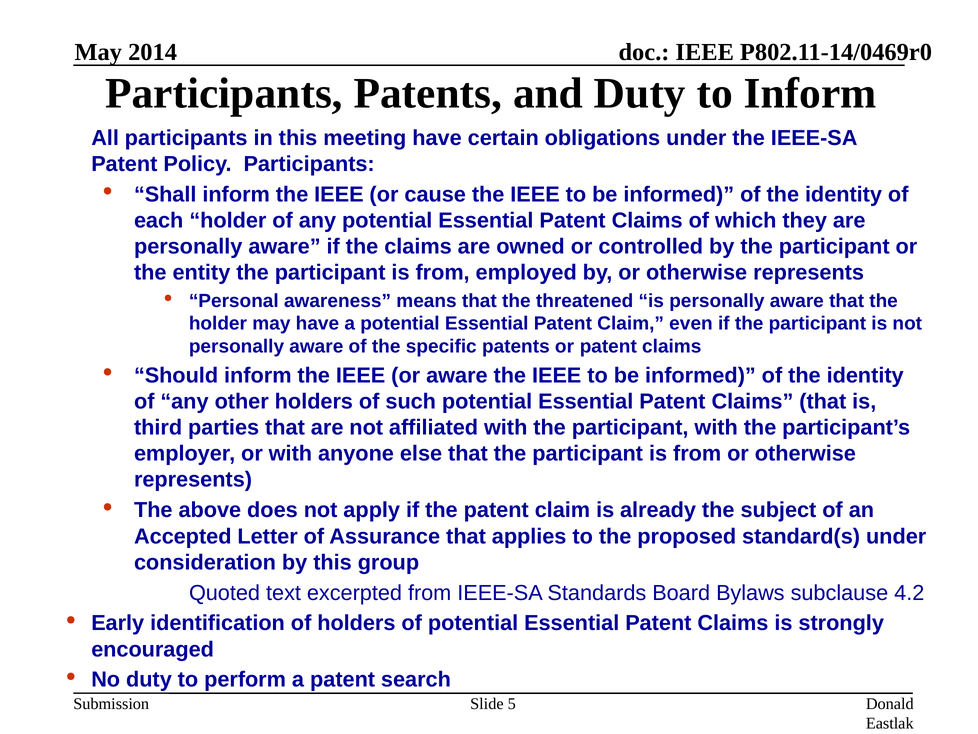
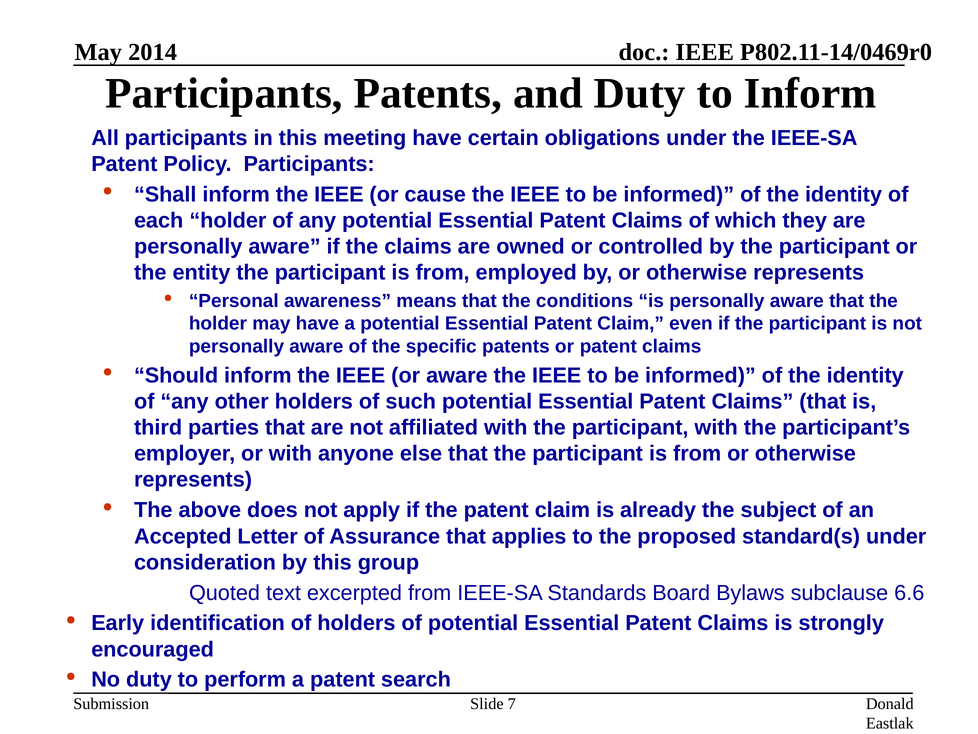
threatened: threatened -> conditions
4.2: 4.2 -> 6.6
5: 5 -> 7
